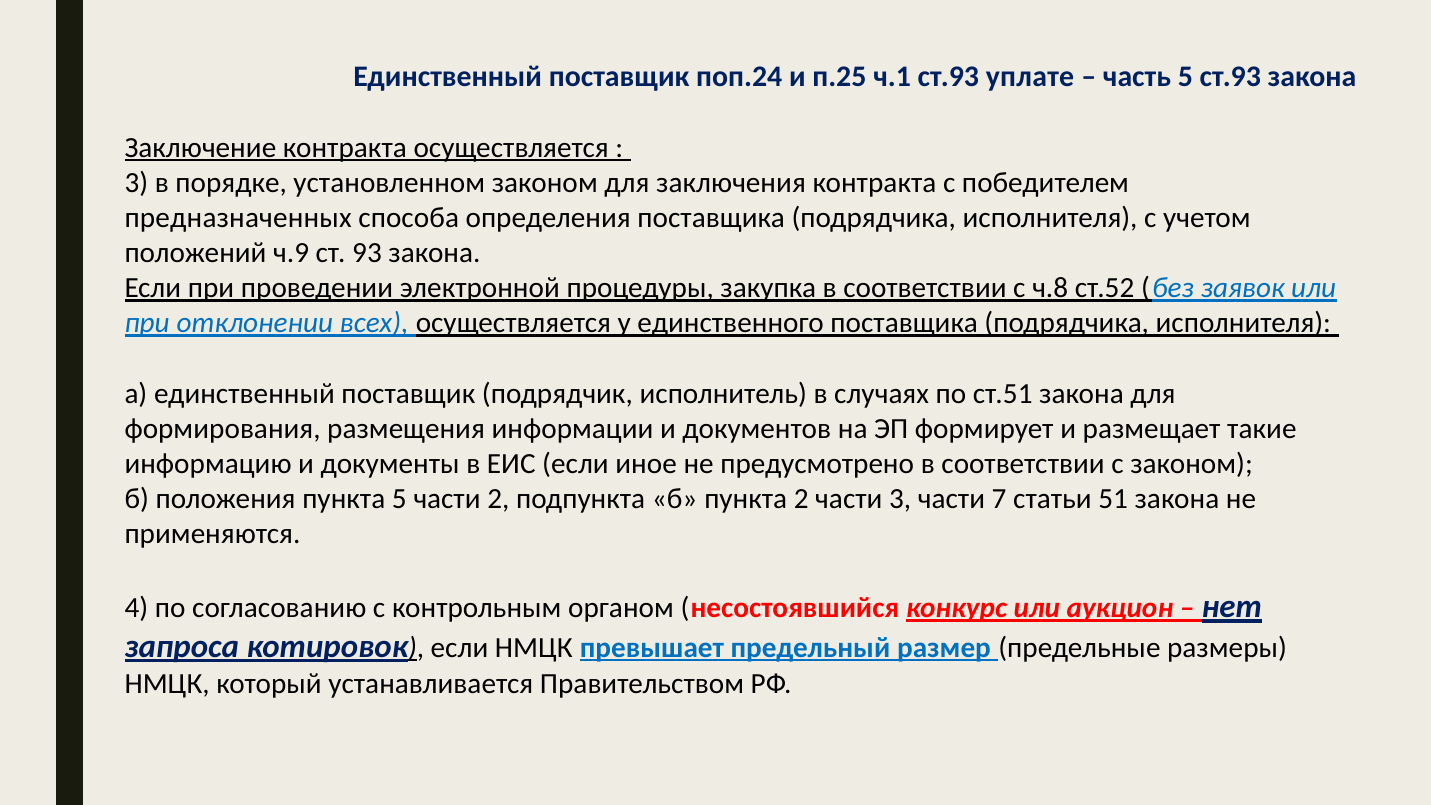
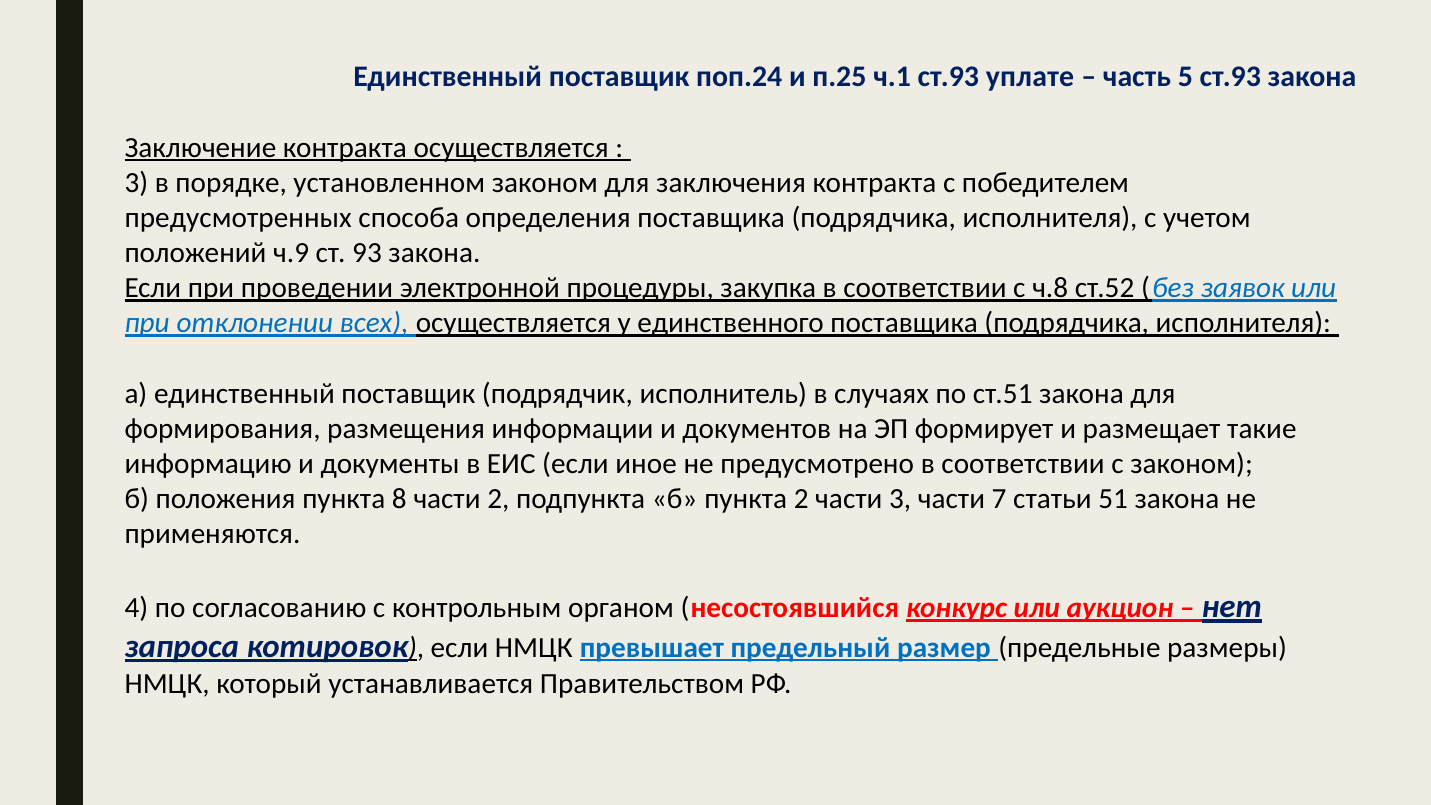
предназначенных: предназначенных -> предусмотренных
пункта 5: 5 -> 8
